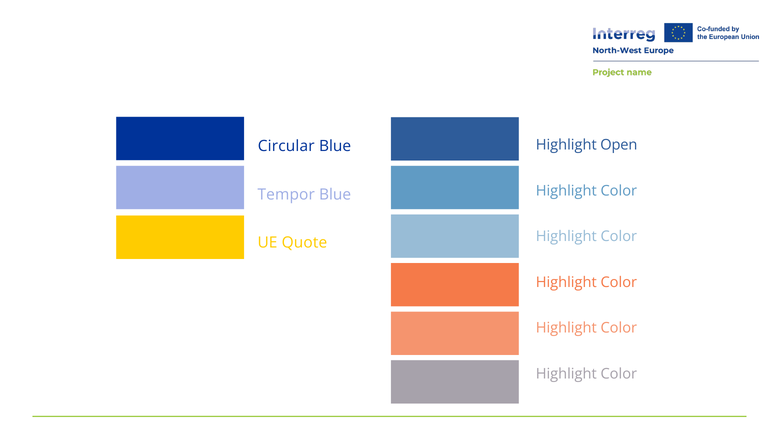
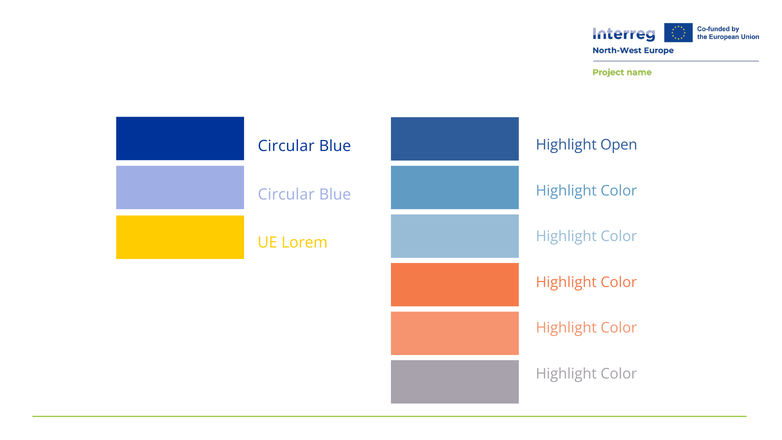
Tempor at (286, 194): Tempor -> Circular
Quote: Quote -> Lorem
